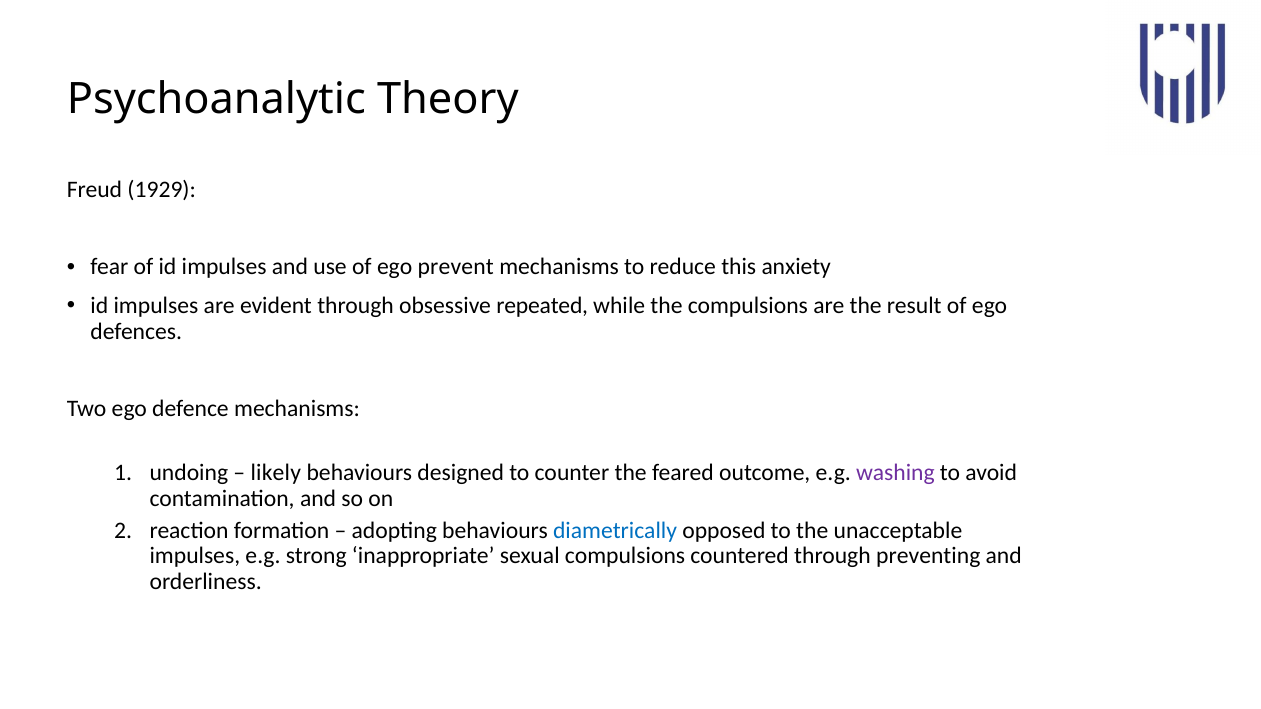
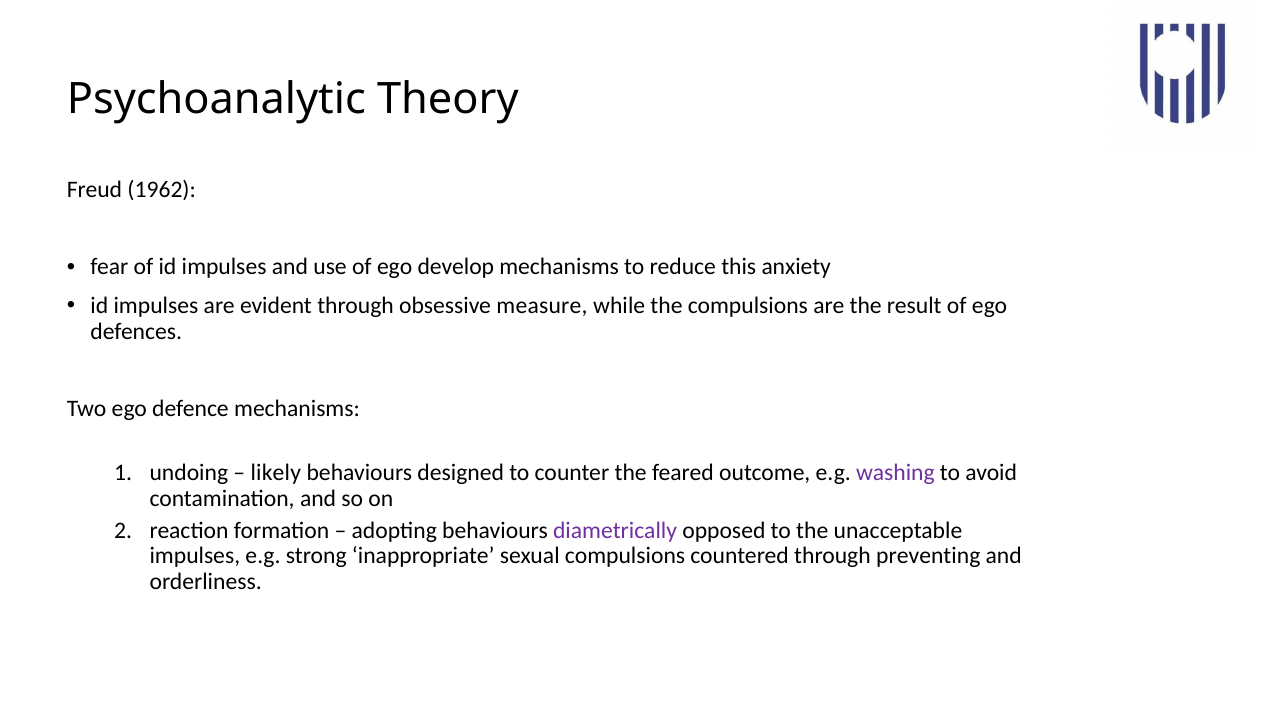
1929: 1929 -> 1962
prevent: prevent -> develop
repeated: repeated -> measure
diametrically colour: blue -> purple
